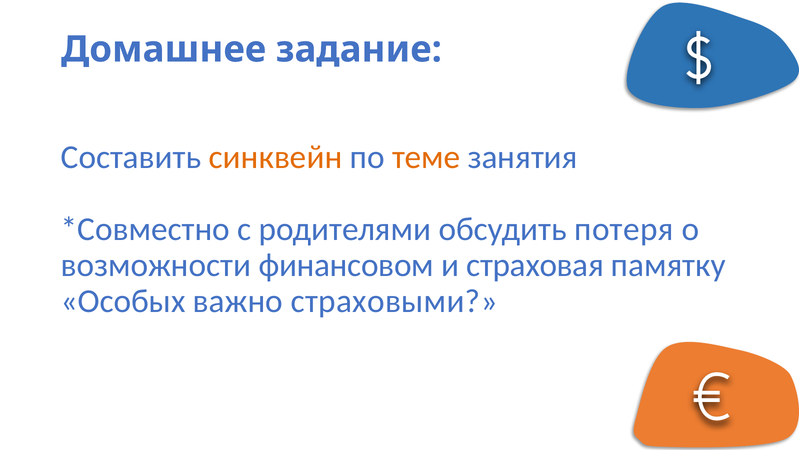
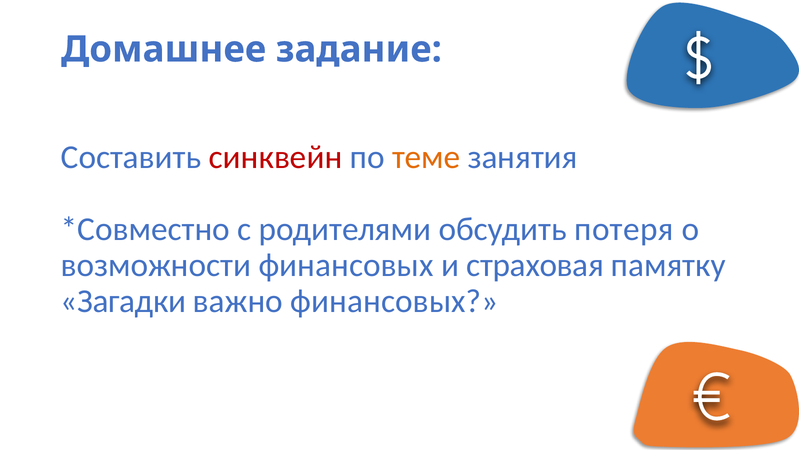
синквейн colour: orange -> red
возможности финансовом: финансовом -> финансовых
Особых: Особых -> Загадки
важно страховыми: страховыми -> финансовых
